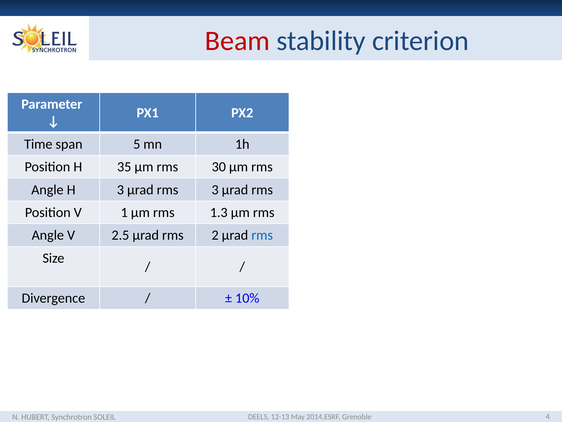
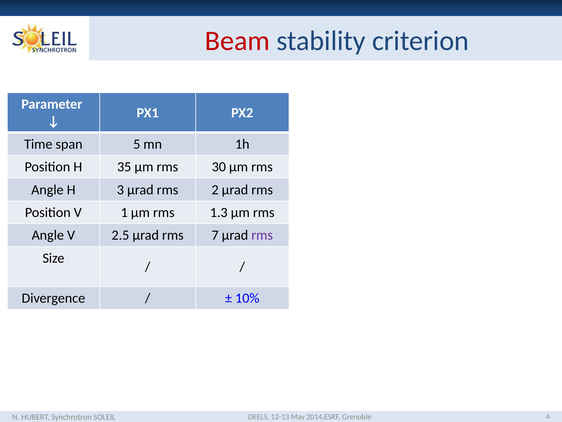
rms 3: 3 -> 2
2: 2 -> 7
rms at (262, 235) colour: blue -> purple
